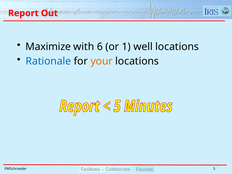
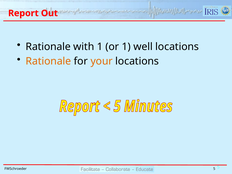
Maximize at (48, 47): Maximize -> Rationale
with 6: 6 -> 1
Rationale at (48, 61) colour: blue -> orange
